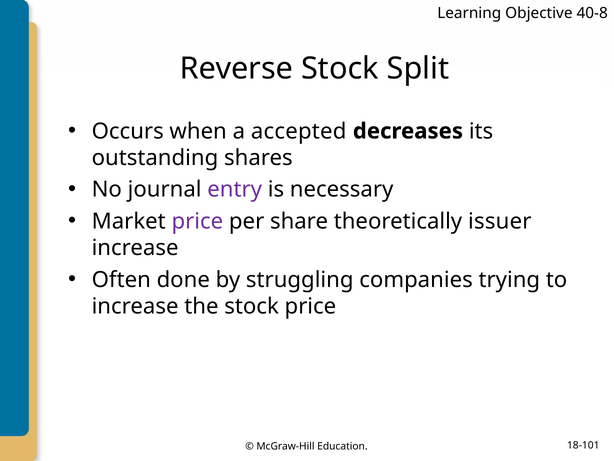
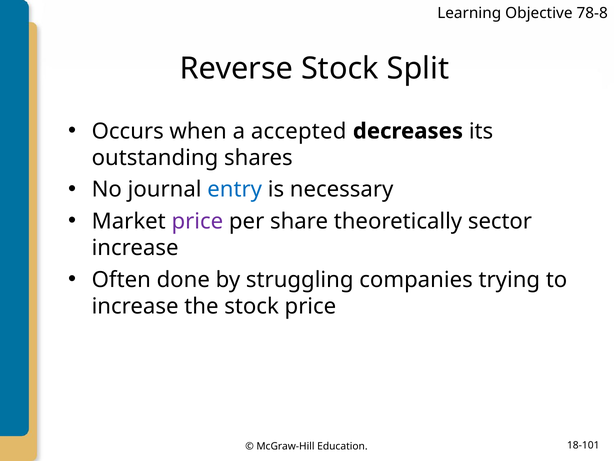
40-8: 40-8 -> 78-8
entry colour: purple -> blue
issuer: issuer -> sector
